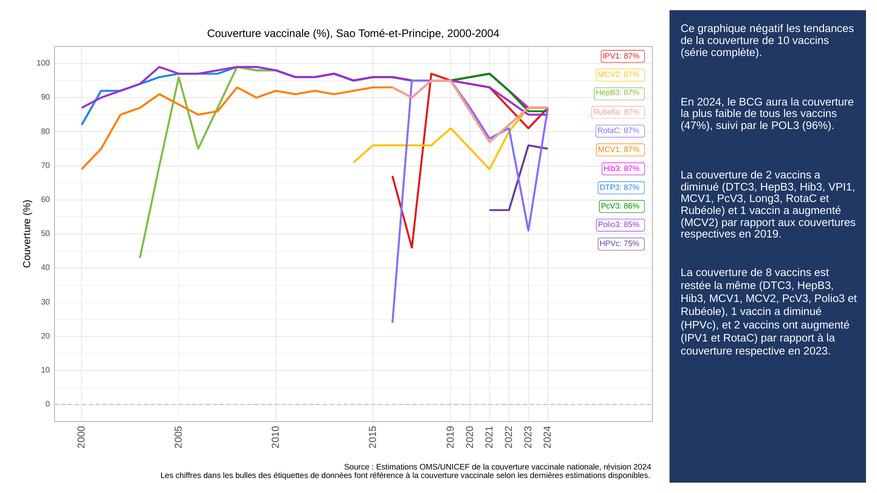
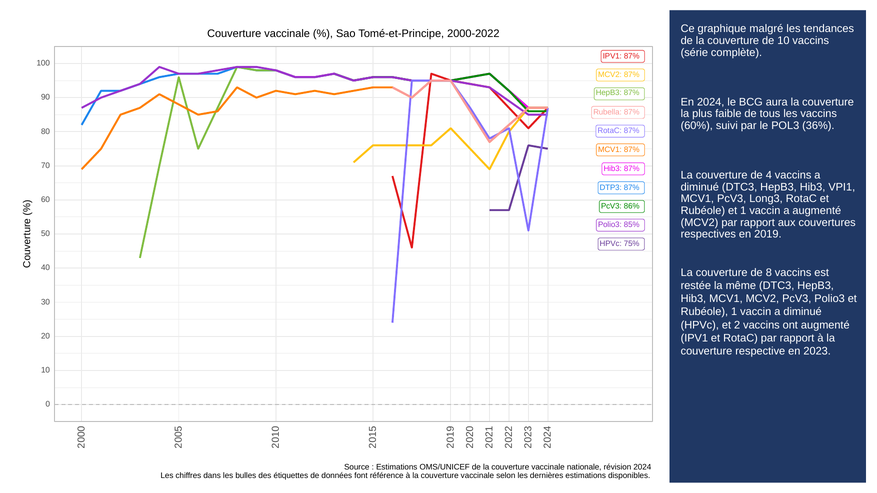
négatif: négatif -> malgré
2000-2004: 2000-2004 -> 2000-2022
47%: 47% -> 60%
96%: 96% -> 36%
de 2: 2 -> 4
